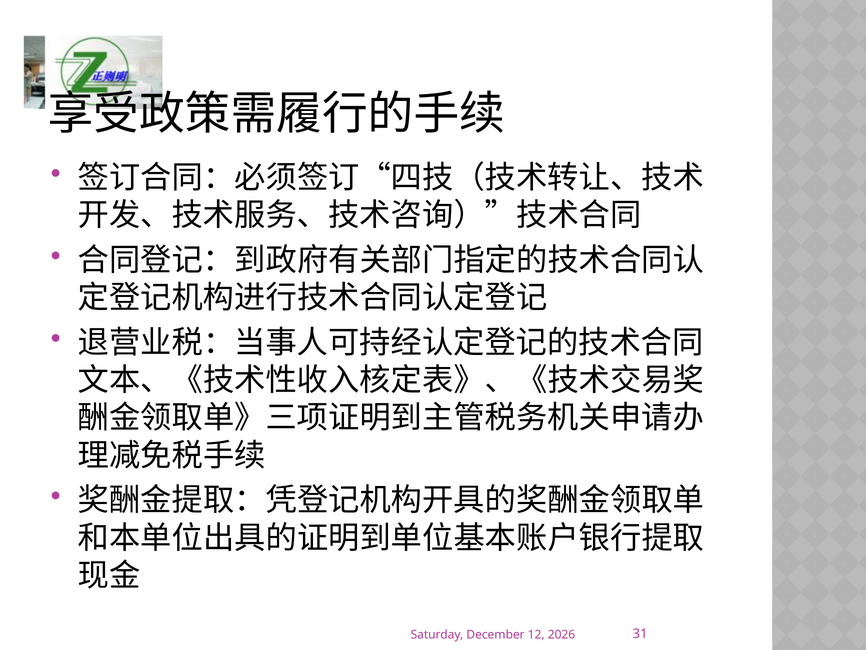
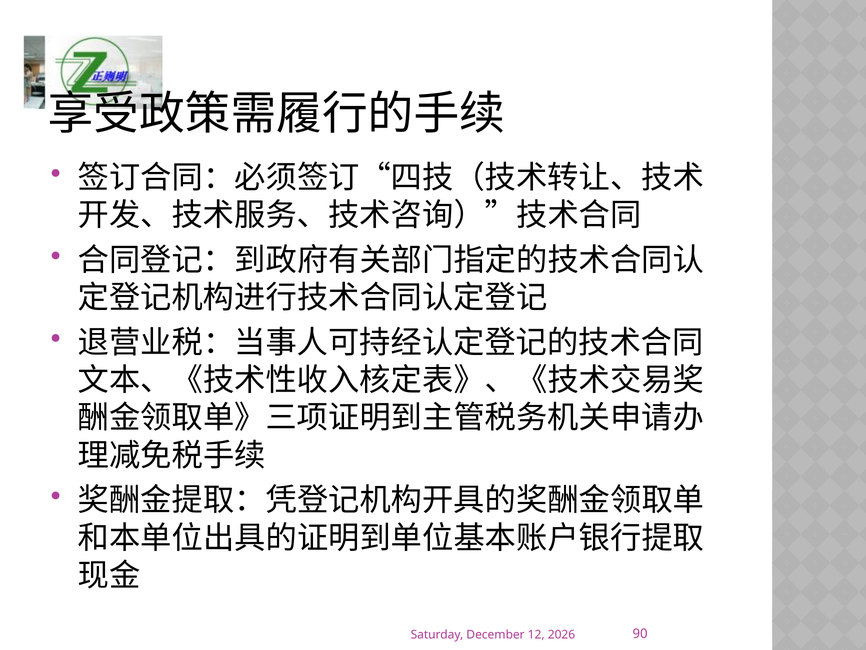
31: 31 -> 90
